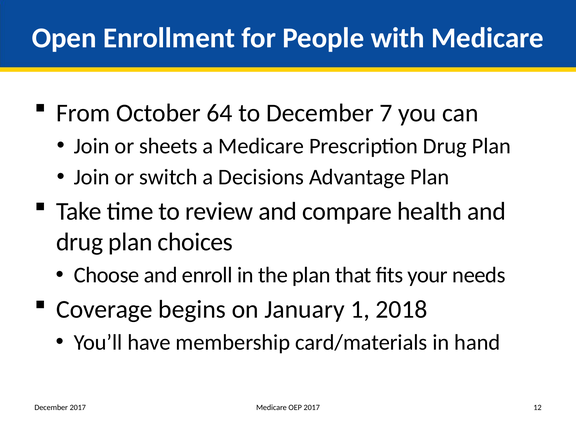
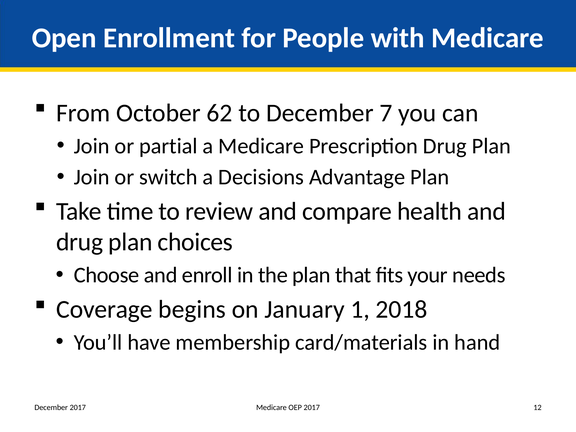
64: 64 -> 62
sheets: sheets -> partial
